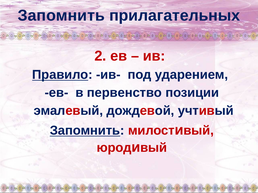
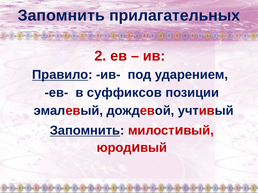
первенство: первенство -> суффиксов
